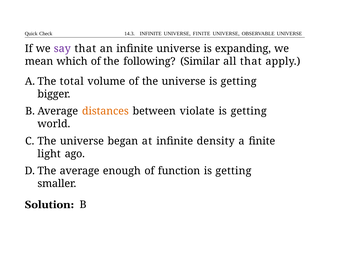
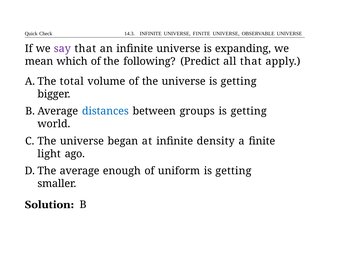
Similar: Similar -> Predict
distances colour: orange -> blue
violate: violate -> groups
function: function -> uniform
